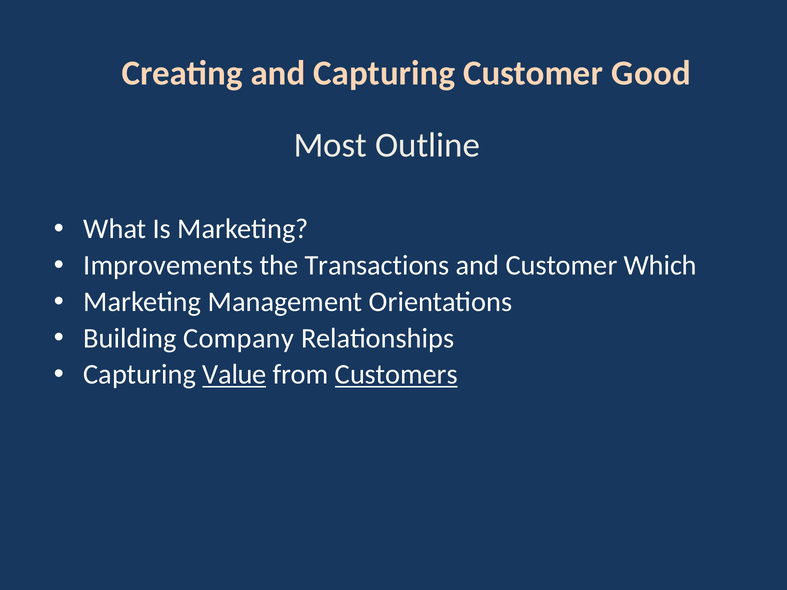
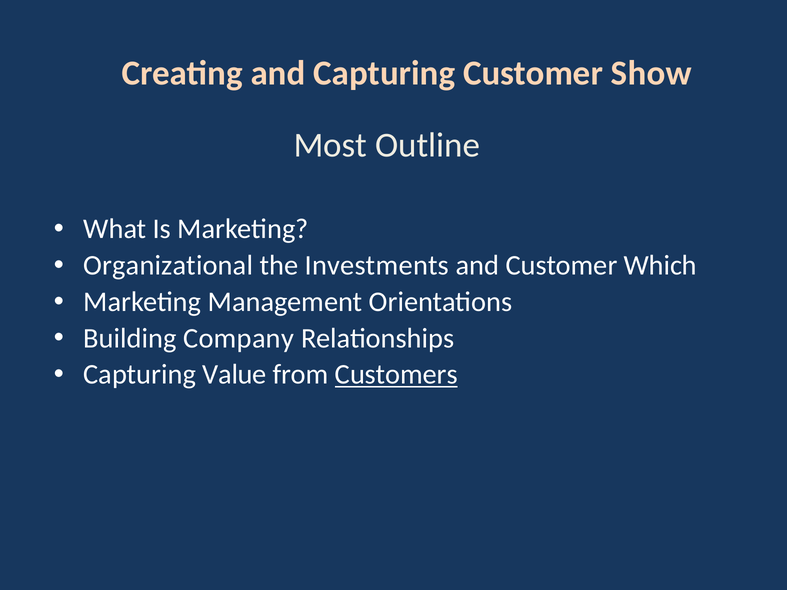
Good: Good -> Show
Improvements: Improvements -> Organizational
Transactions: Transactions -> Investments
Value underline: present -> none
